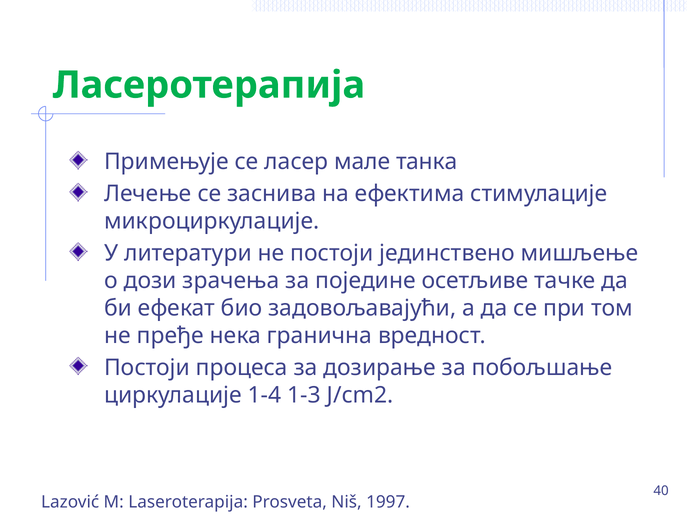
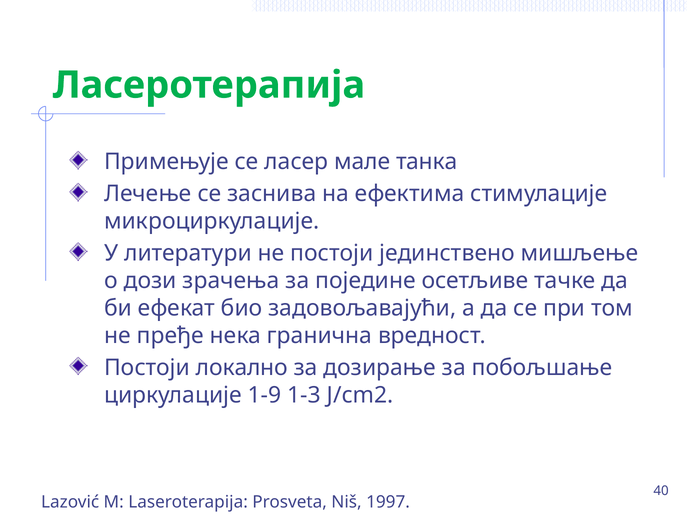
процеса: процеса -> локално
1-4: 1-4 -> 1-9
